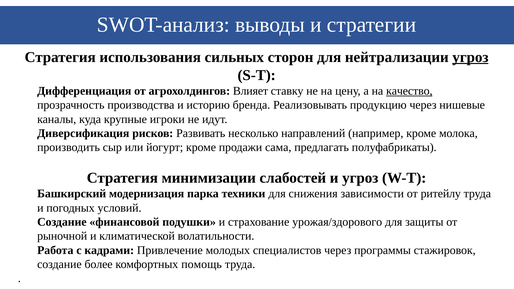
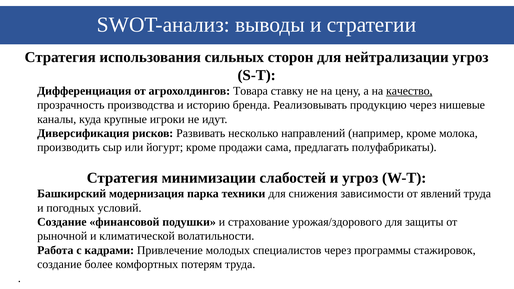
угроз at (470, 57) underline: present -> none
Влияет: Влияет -> Товара
ритейлу: ритейлу -> явлений
помощь: помощь -> потерям
